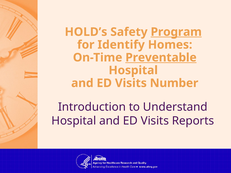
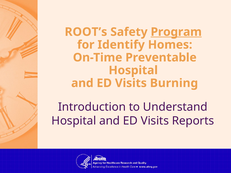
HOLD’s: HOLD’s -> ROOT’s
Preventable underline: present -> none
Number: Number -> Burning
